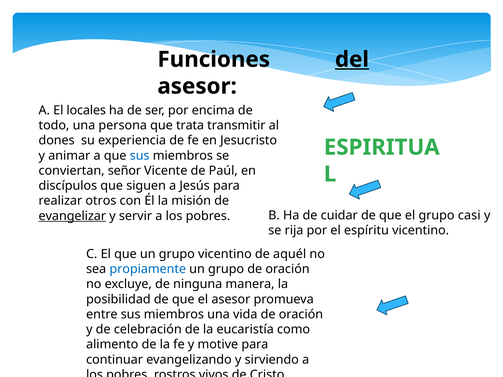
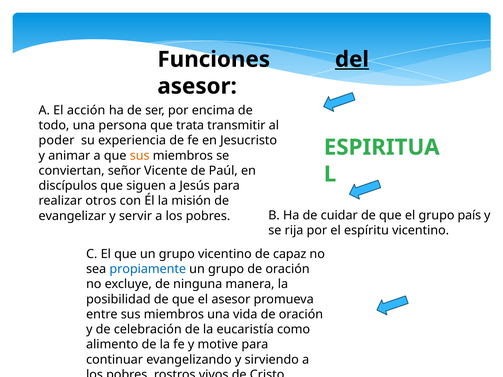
locales: locales -> acción
dones: dones -> poder
sus at (140, 156) colour: blue -> orange
evangelizar underline: present -> none
casi: casi -> país
aquél: aquél -> capaz
